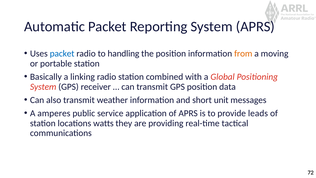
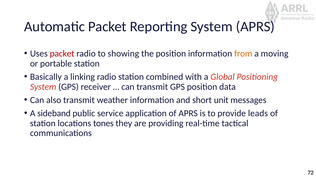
packet at (62, 53) colour: blue -> red
handling: handling -> showing
amperes: amperes -> sideband
watts: watts -> tones
